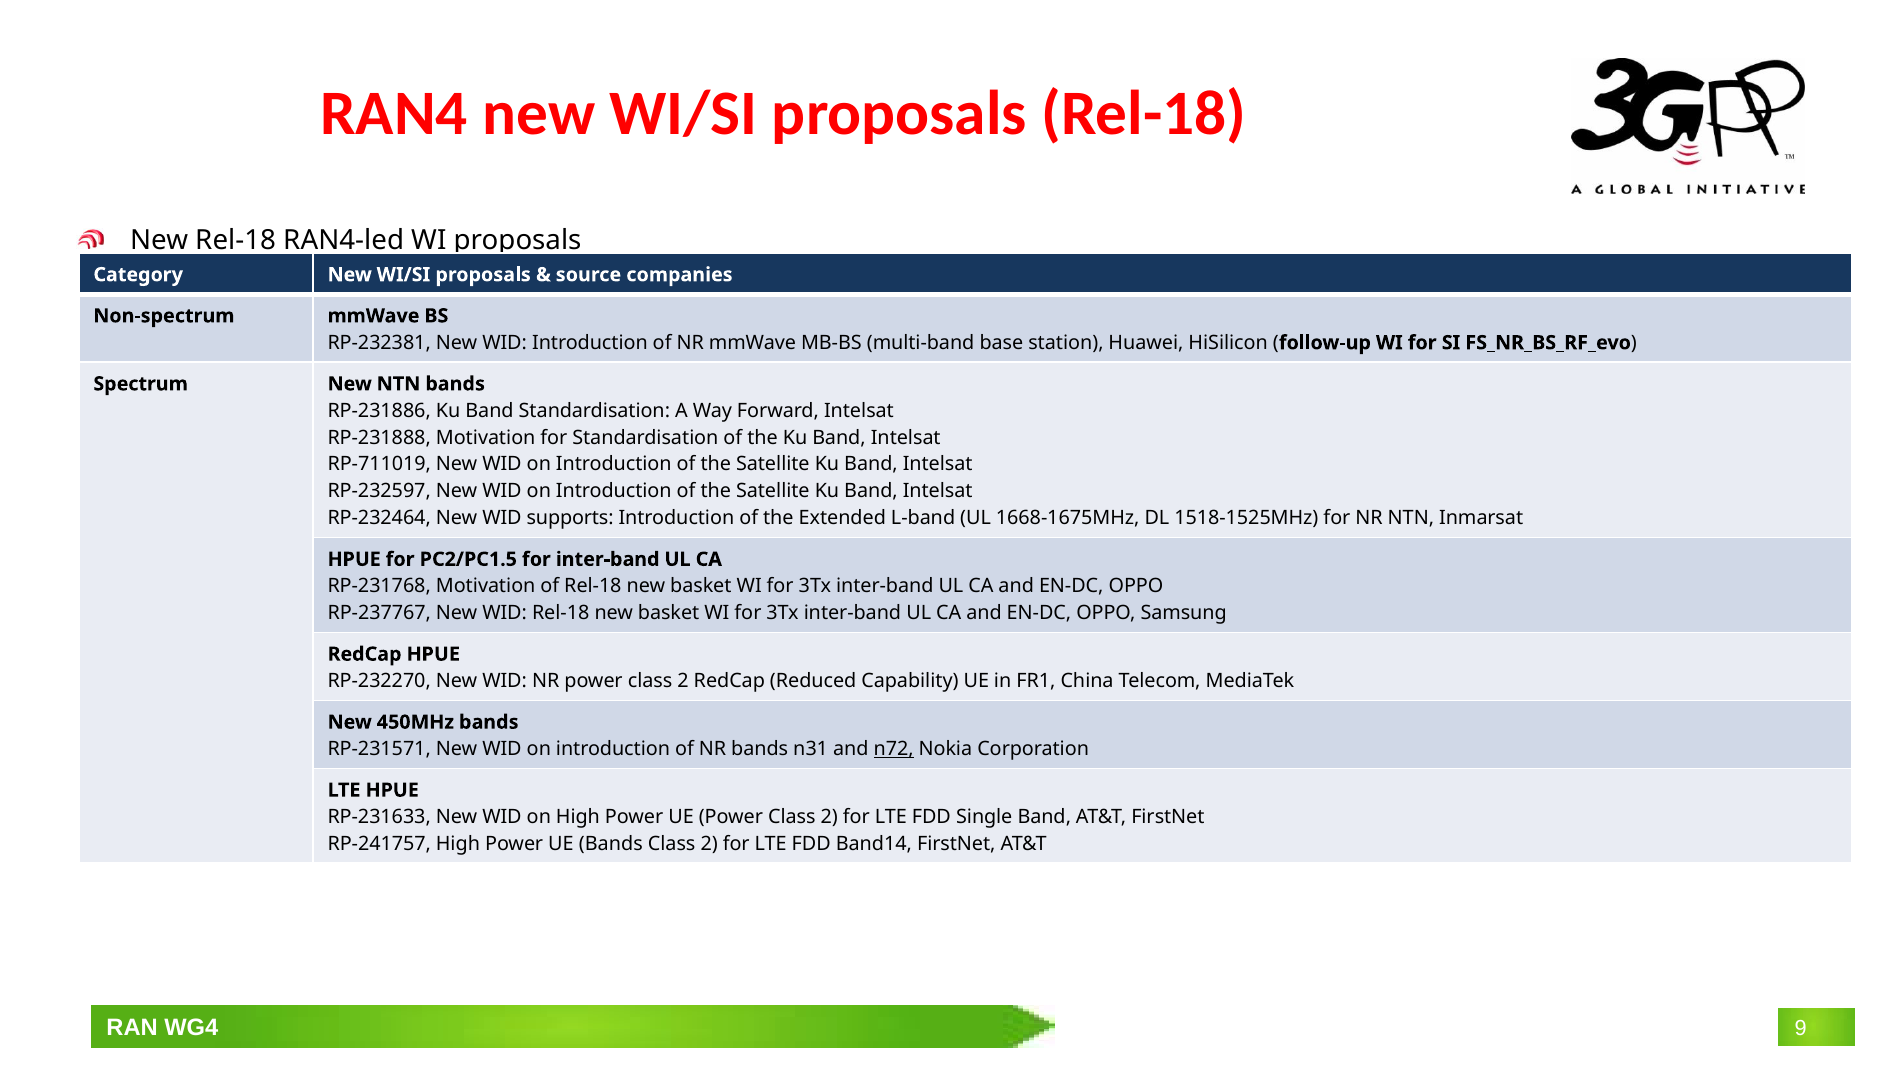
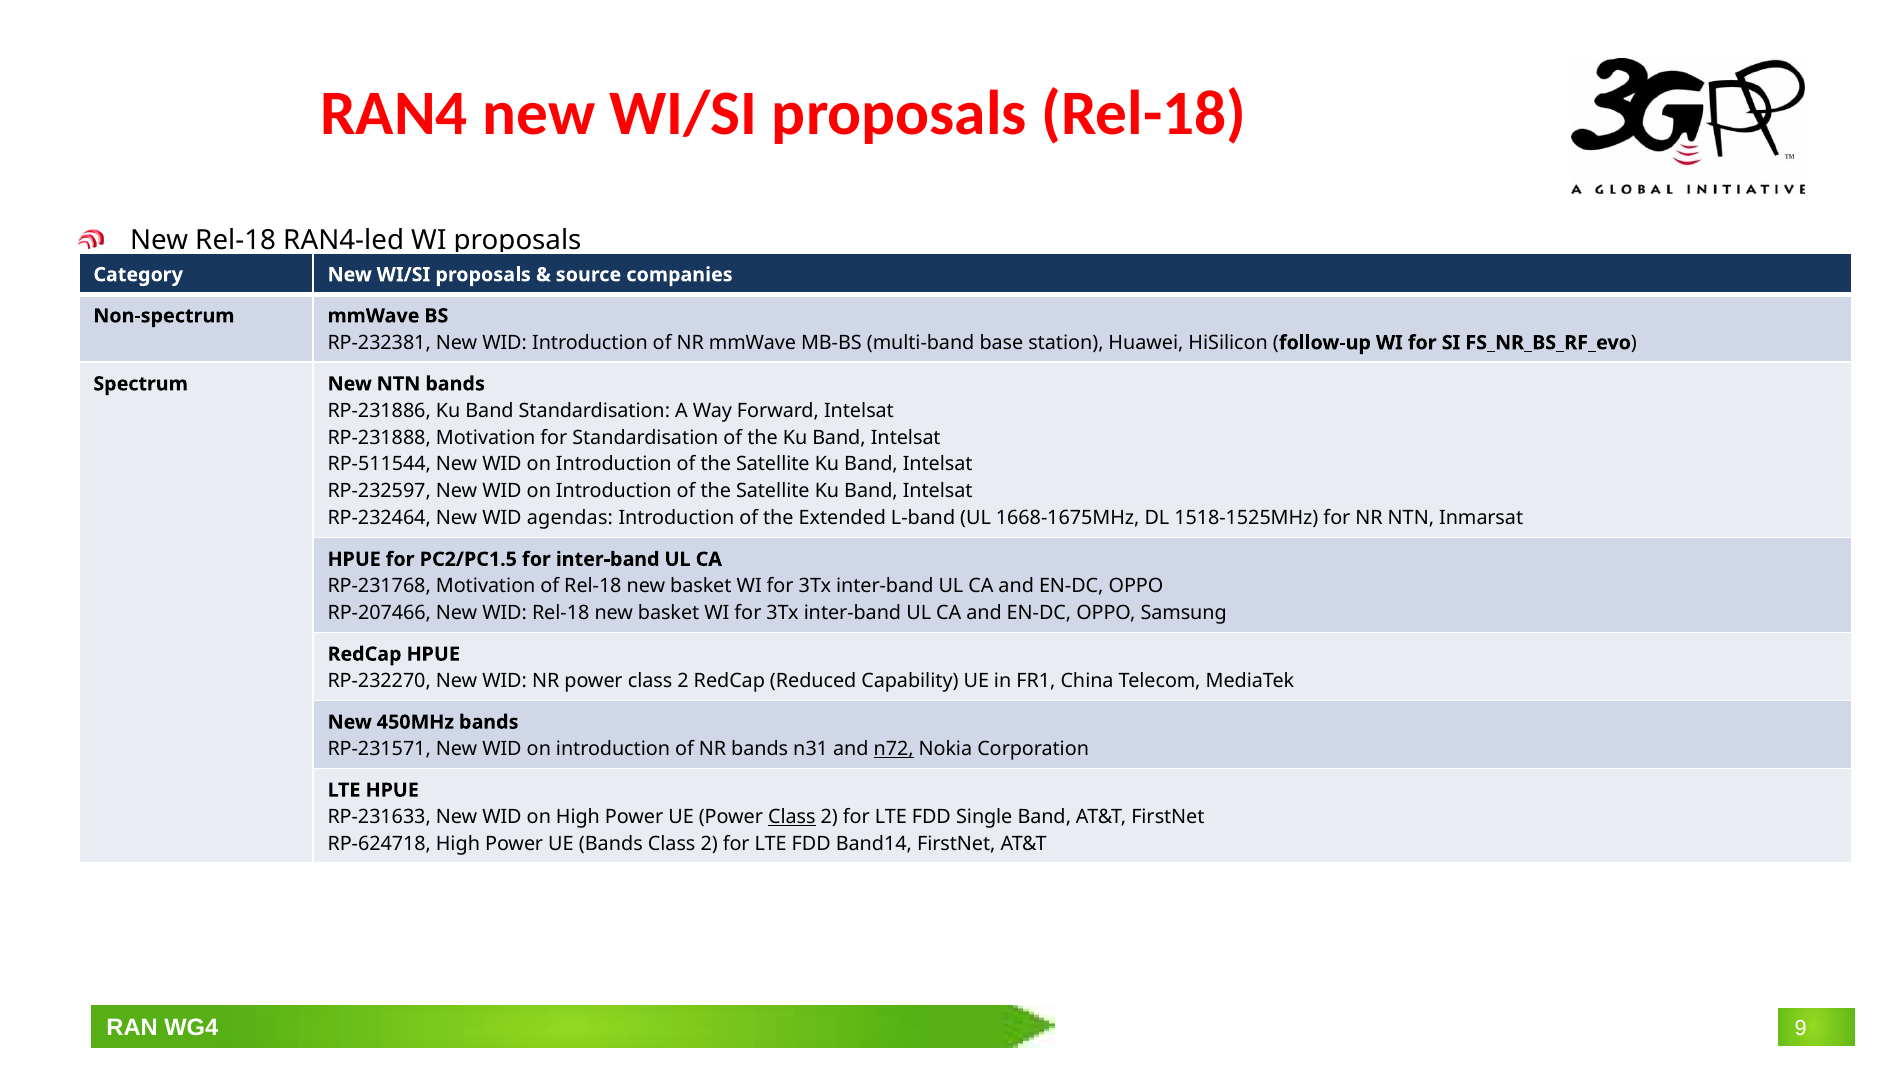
RP-711019: RP-711019 -> RP-511544
supports: supports -> agendas
RP-237767: RP-237767 -> RP-207466
Class at (792, 817) underline: none -> present
RP-241757: RP-241757 -> RP-624718
